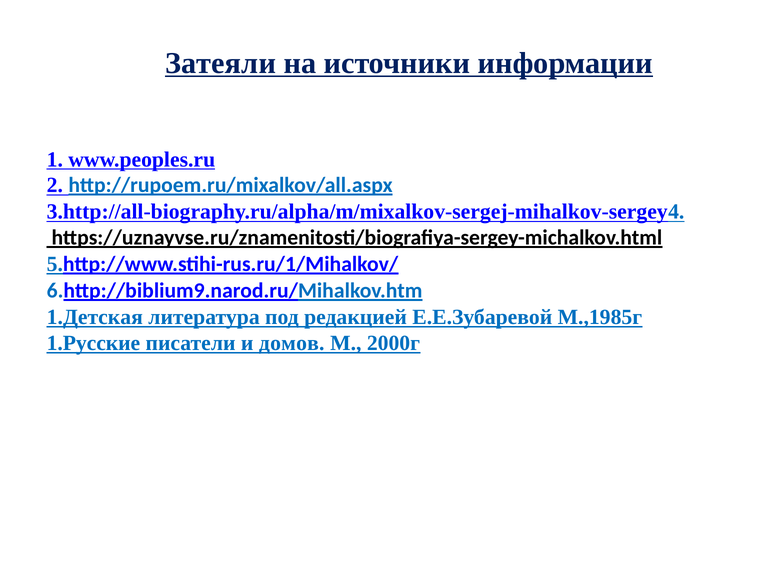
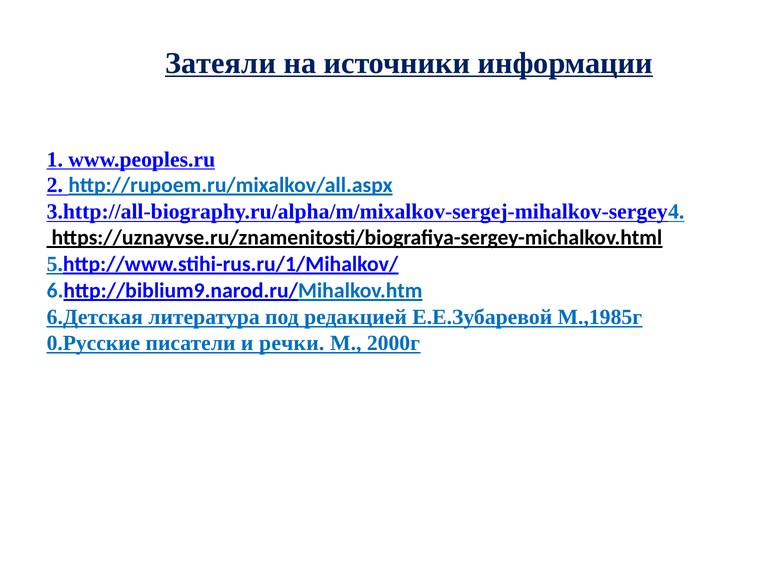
1.Детская: 1.Детская -> 6.Детская
1.Русские: 1.Русские -> 0.Русские
домов: домов -> речки
